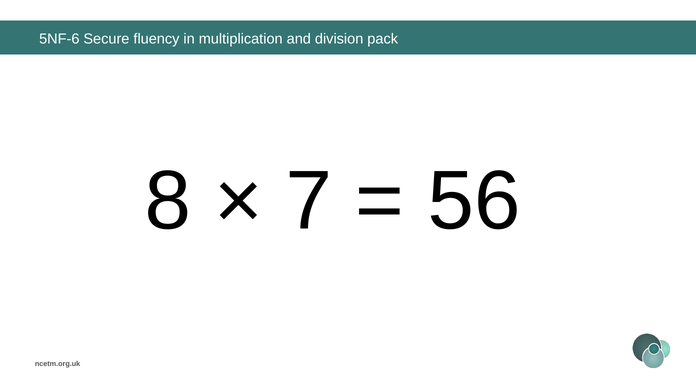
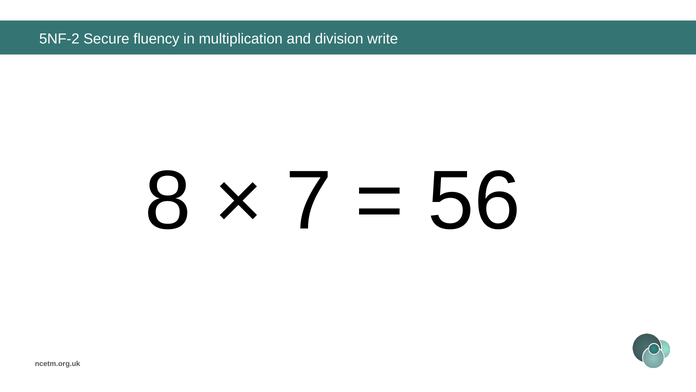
5NF-6: 5NF-6 -> 5NF-2
pack: pack -> write
